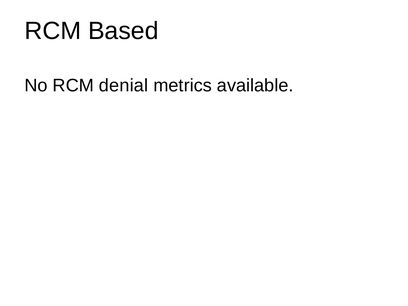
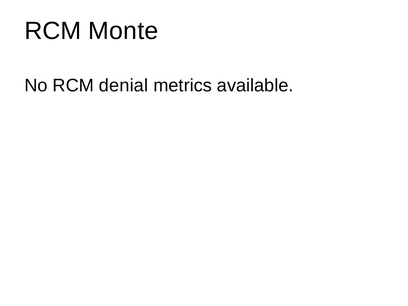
Based: Based -> Monte
